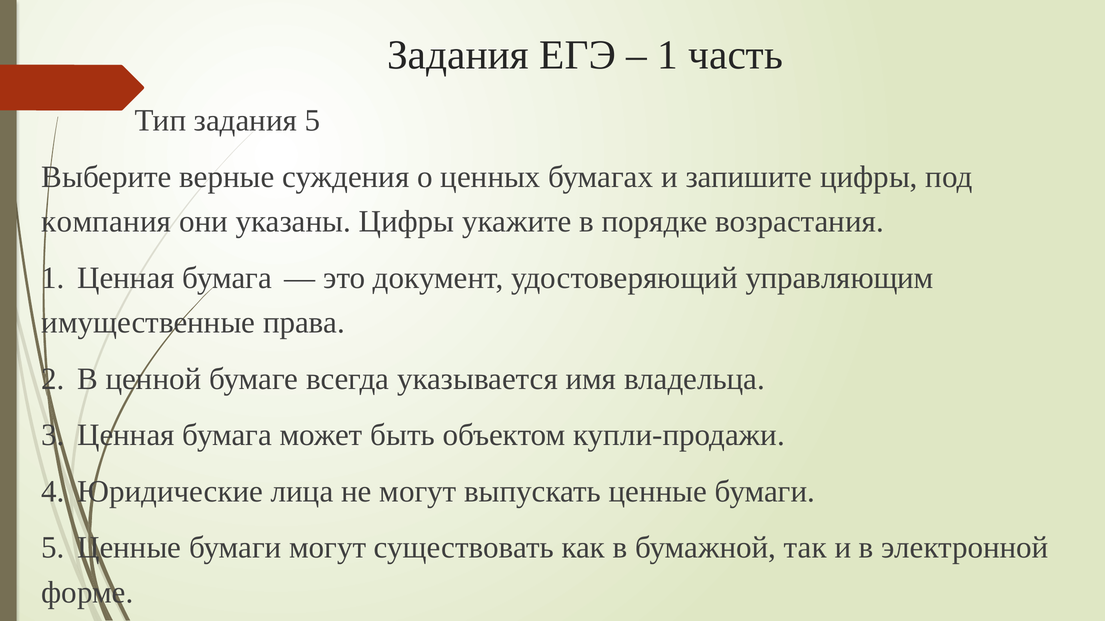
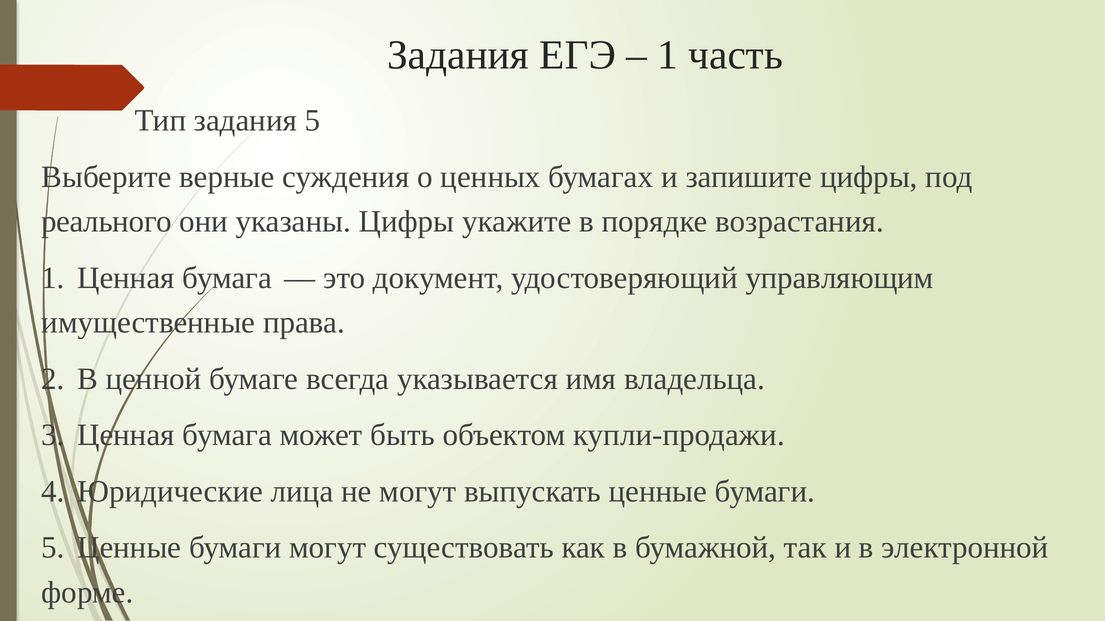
компания: компания -> реального
